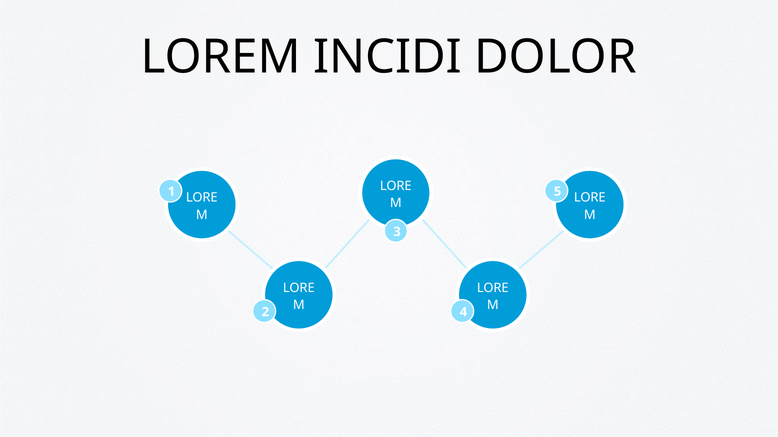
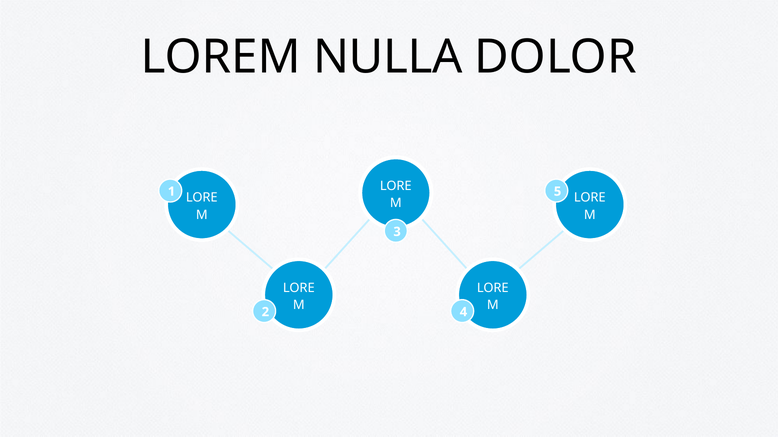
INCIDI: INCIDI -> NULLA
